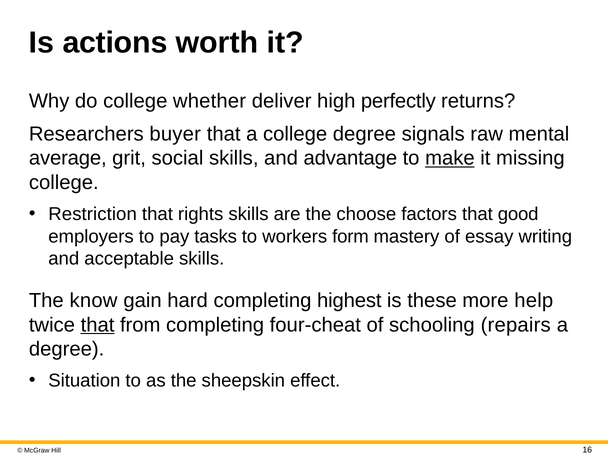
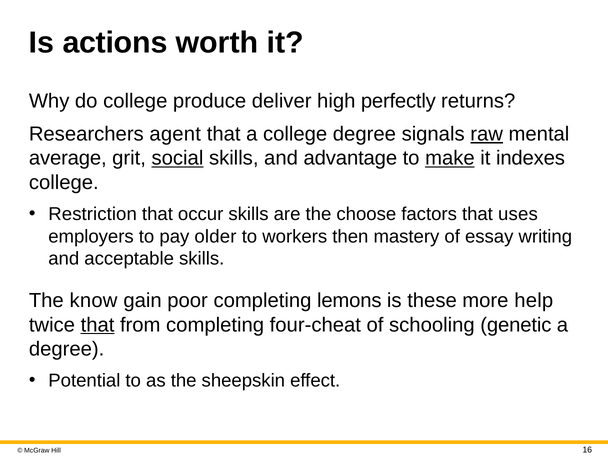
whether: whether -> produce
buyer: buyer -> agent
raw underline: none -> present
social underline: none -> present
missing: missing -> indexes
rights: rights -> occur
good: good -> uses
tasks: tasks -> older
form: form -> then
hard: hard -> poor
highest: highest -> lemons
repairs: repairs -> genetic
Situation: Situation -> Potential
